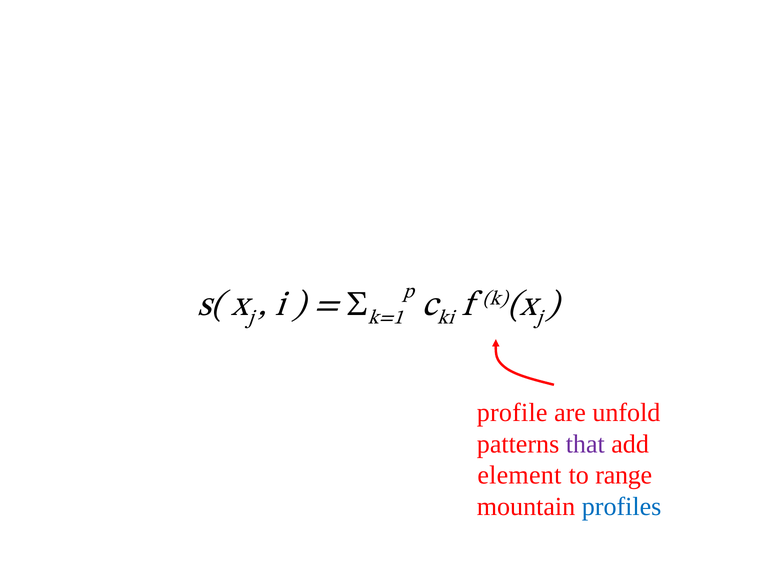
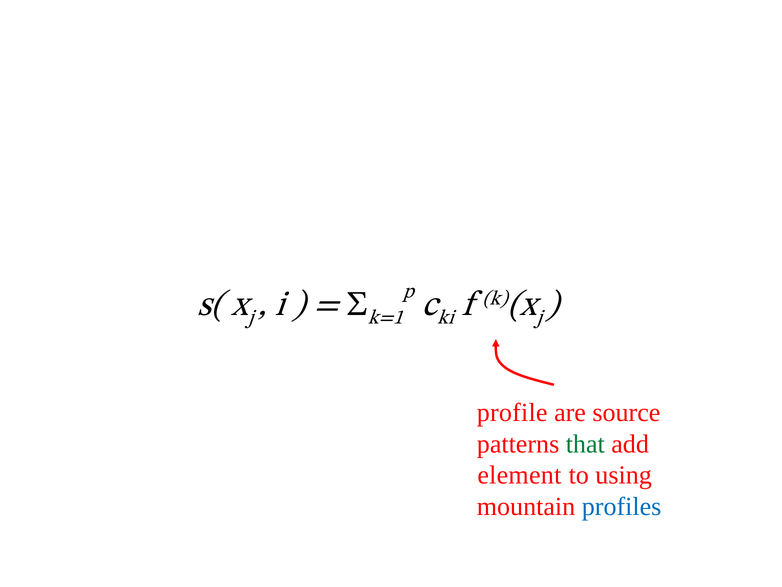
unfold: unfold -> source
that colour: purple -> green
range: range -> using
